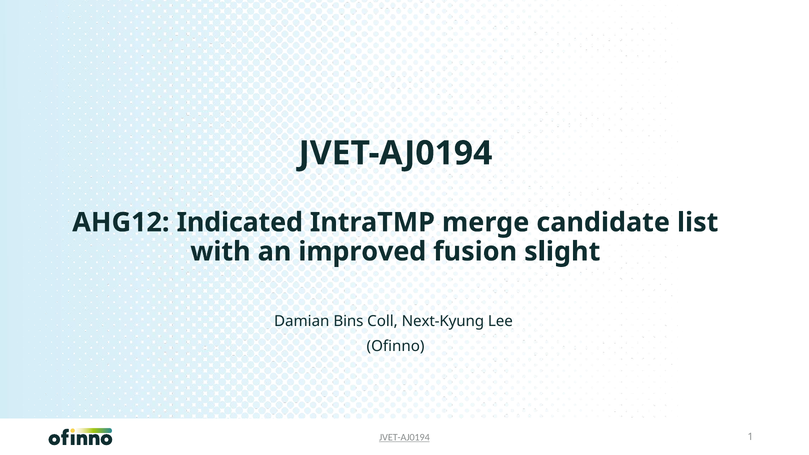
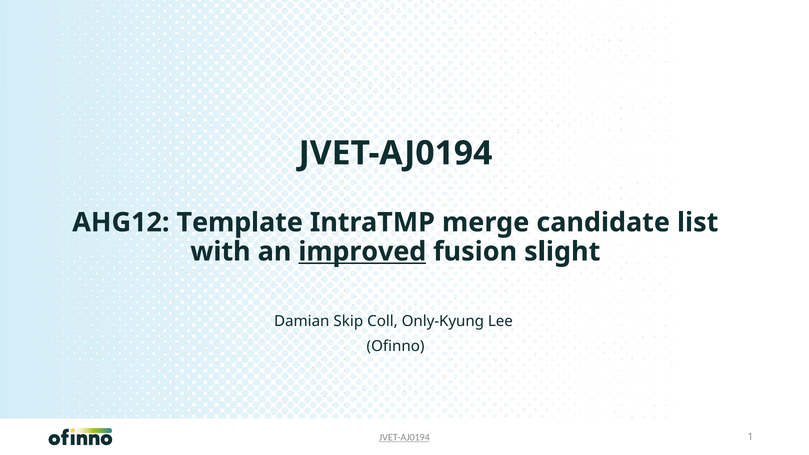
Indicated: Indicated -> Template
improved underline: none -> present
Bins: Bins -> Skip
Next-Kyung: Next-Kyung -> Only-Kyung
